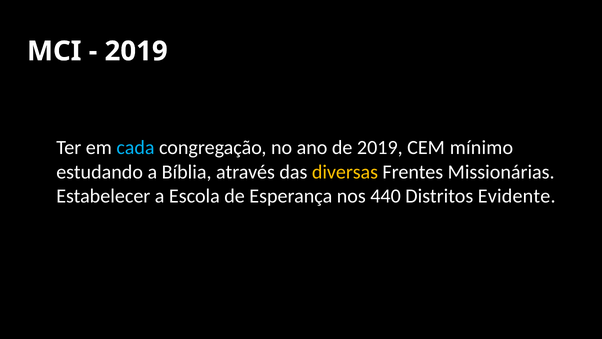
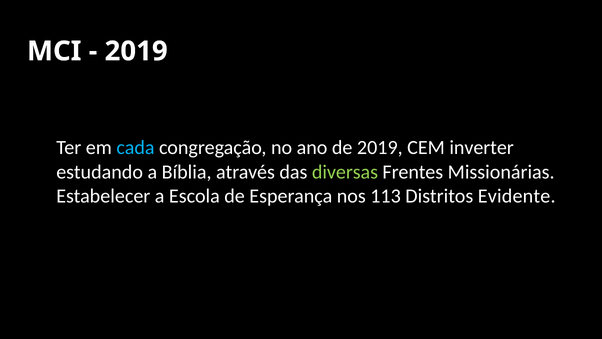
mínimo: mínimo -> inverter
diversas colour: yellow -> light green
440: 440 -> 113
